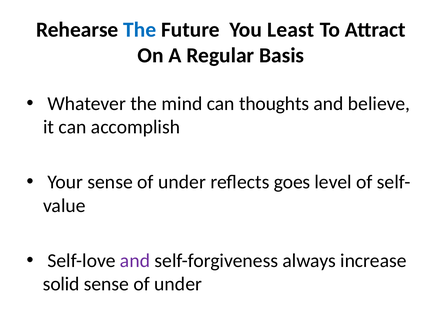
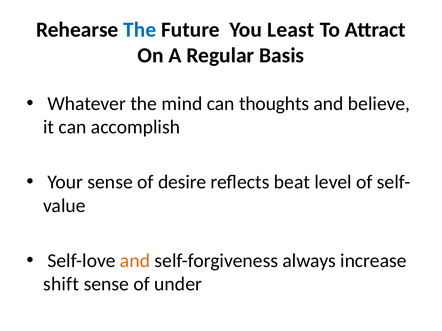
Your sense of under: under -> desire
goes: goes -> beat
and at (135, 261) colour: purple -> orange
solid: solid -> shift
